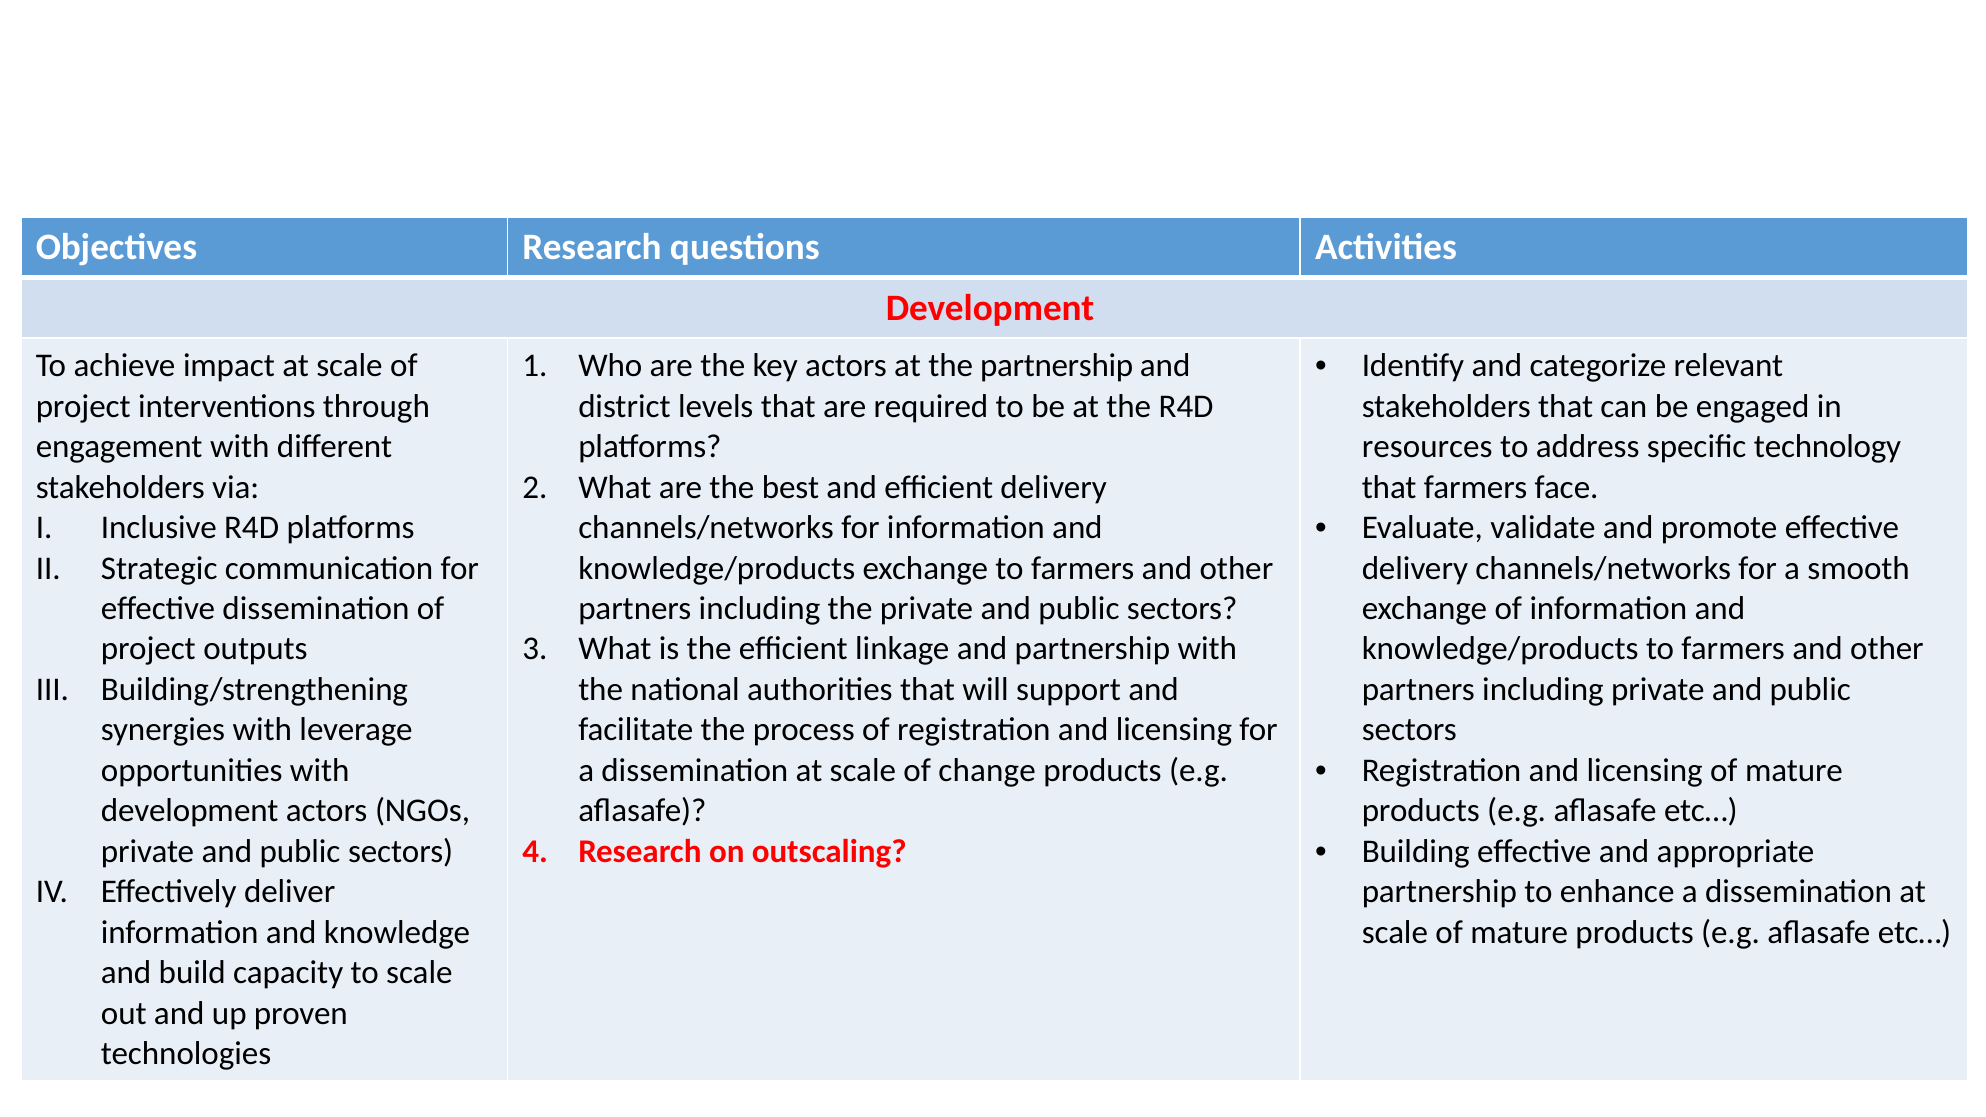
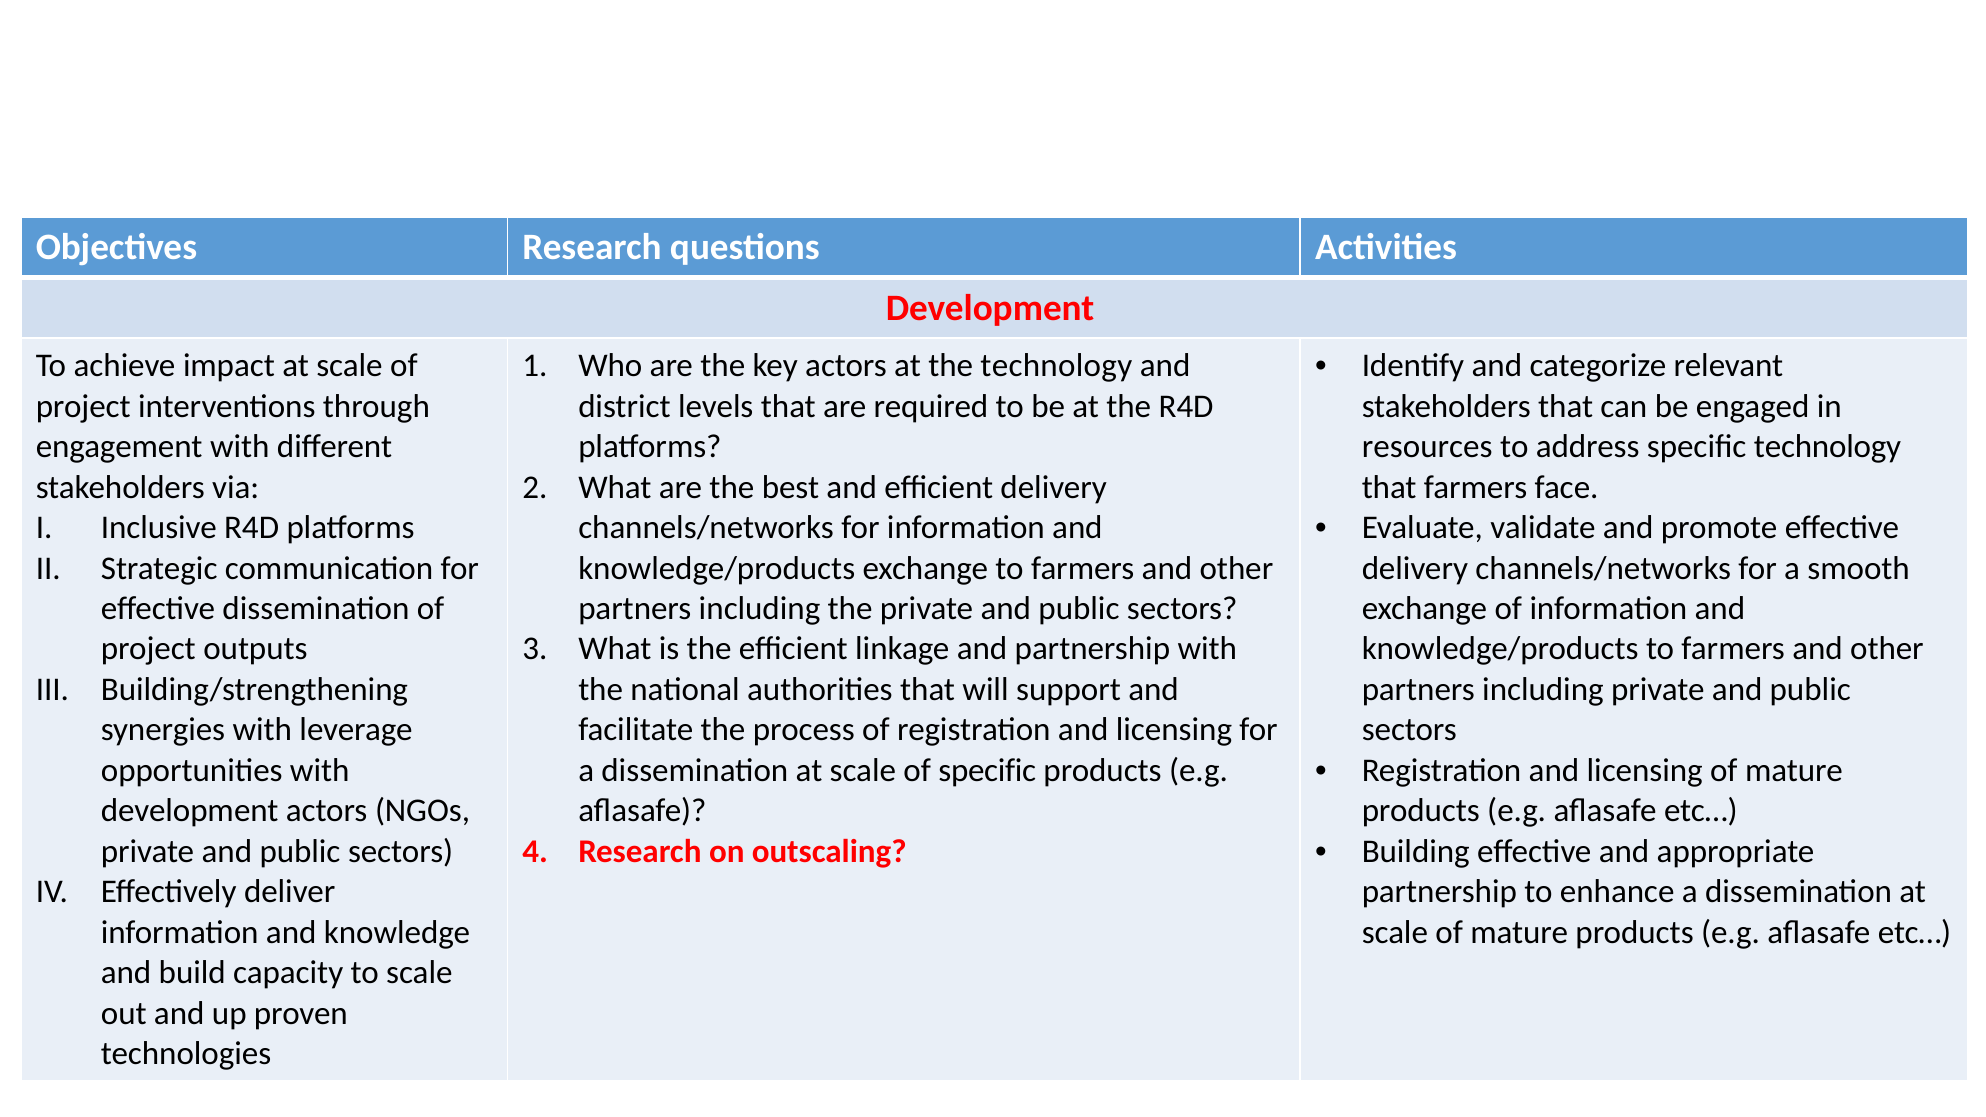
the partnership: partnership -> technology
of change: change -> specific
